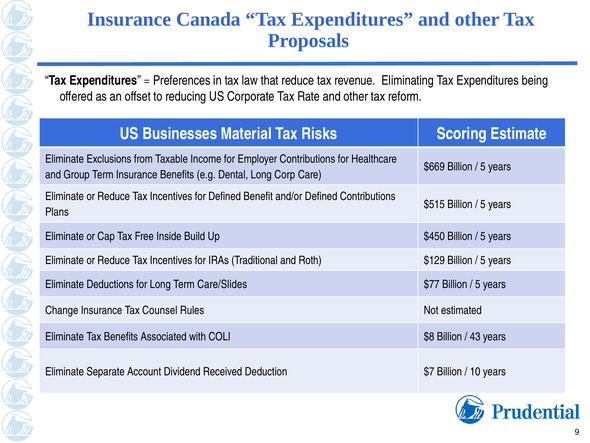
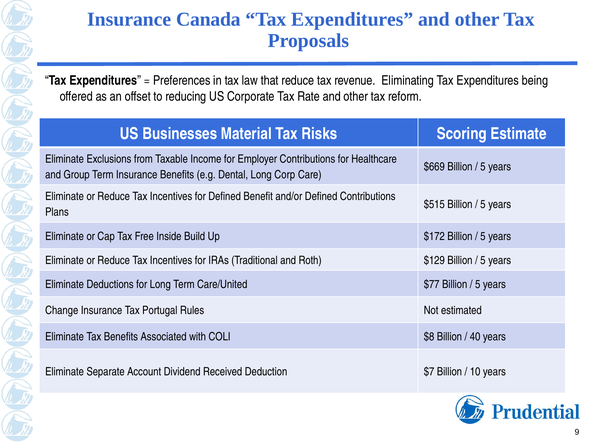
$450: $450 -> $172
Care/Slides: Care/Slides -> Care/United
Counsel: Counsel -> Portugal
43: 43 -> 40
